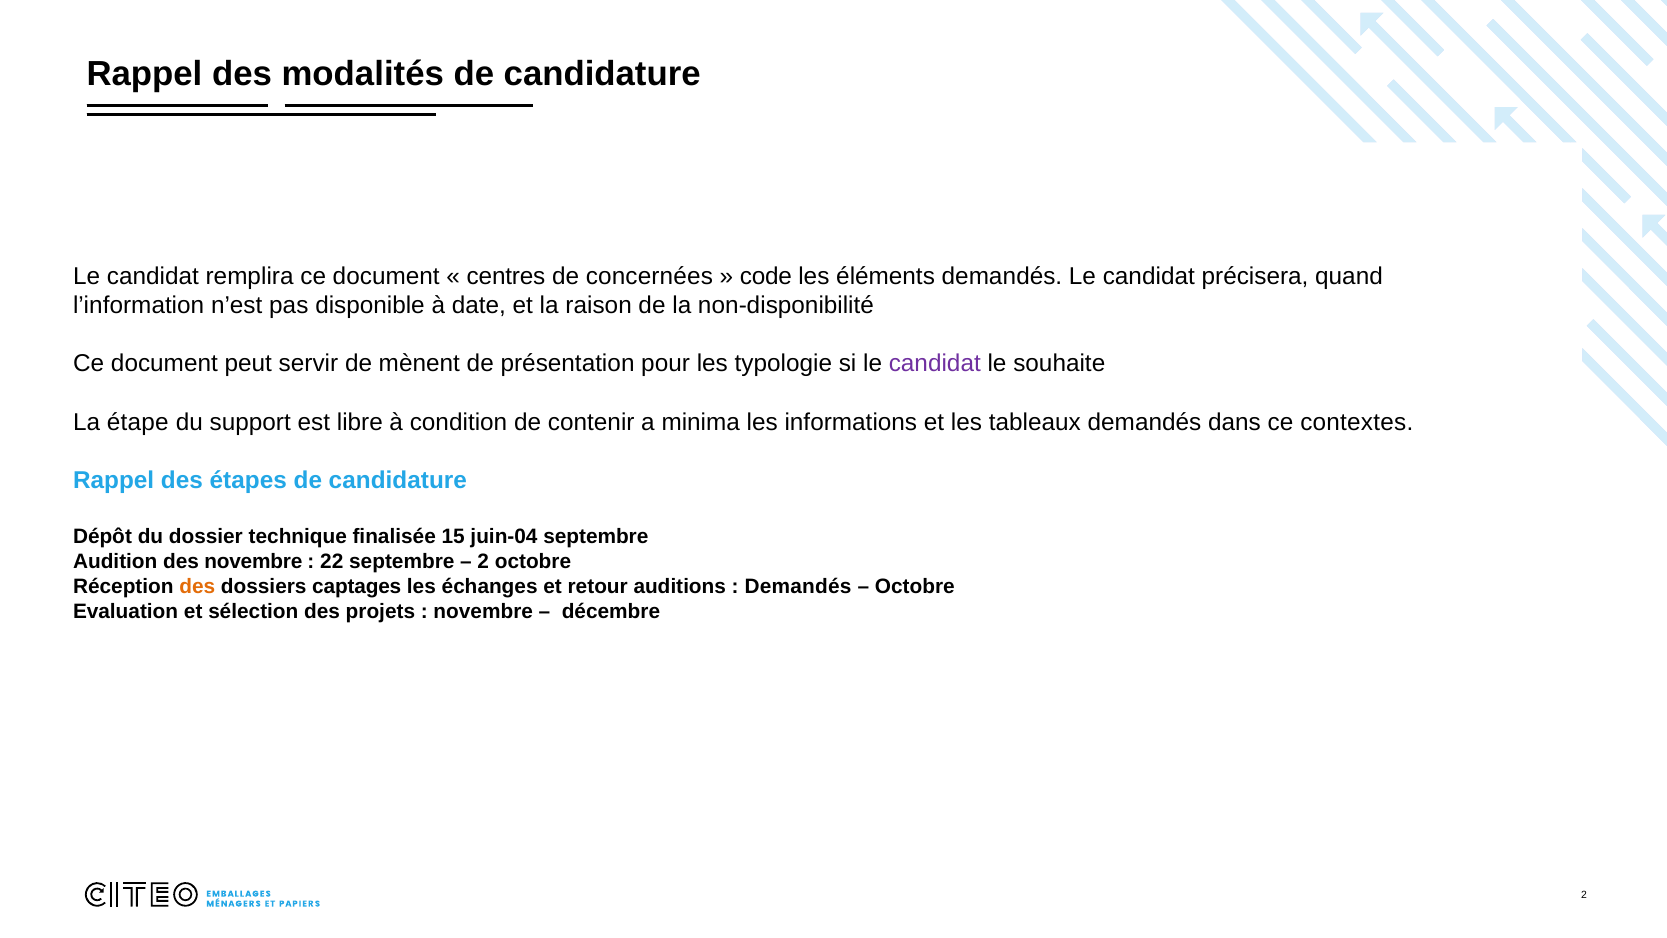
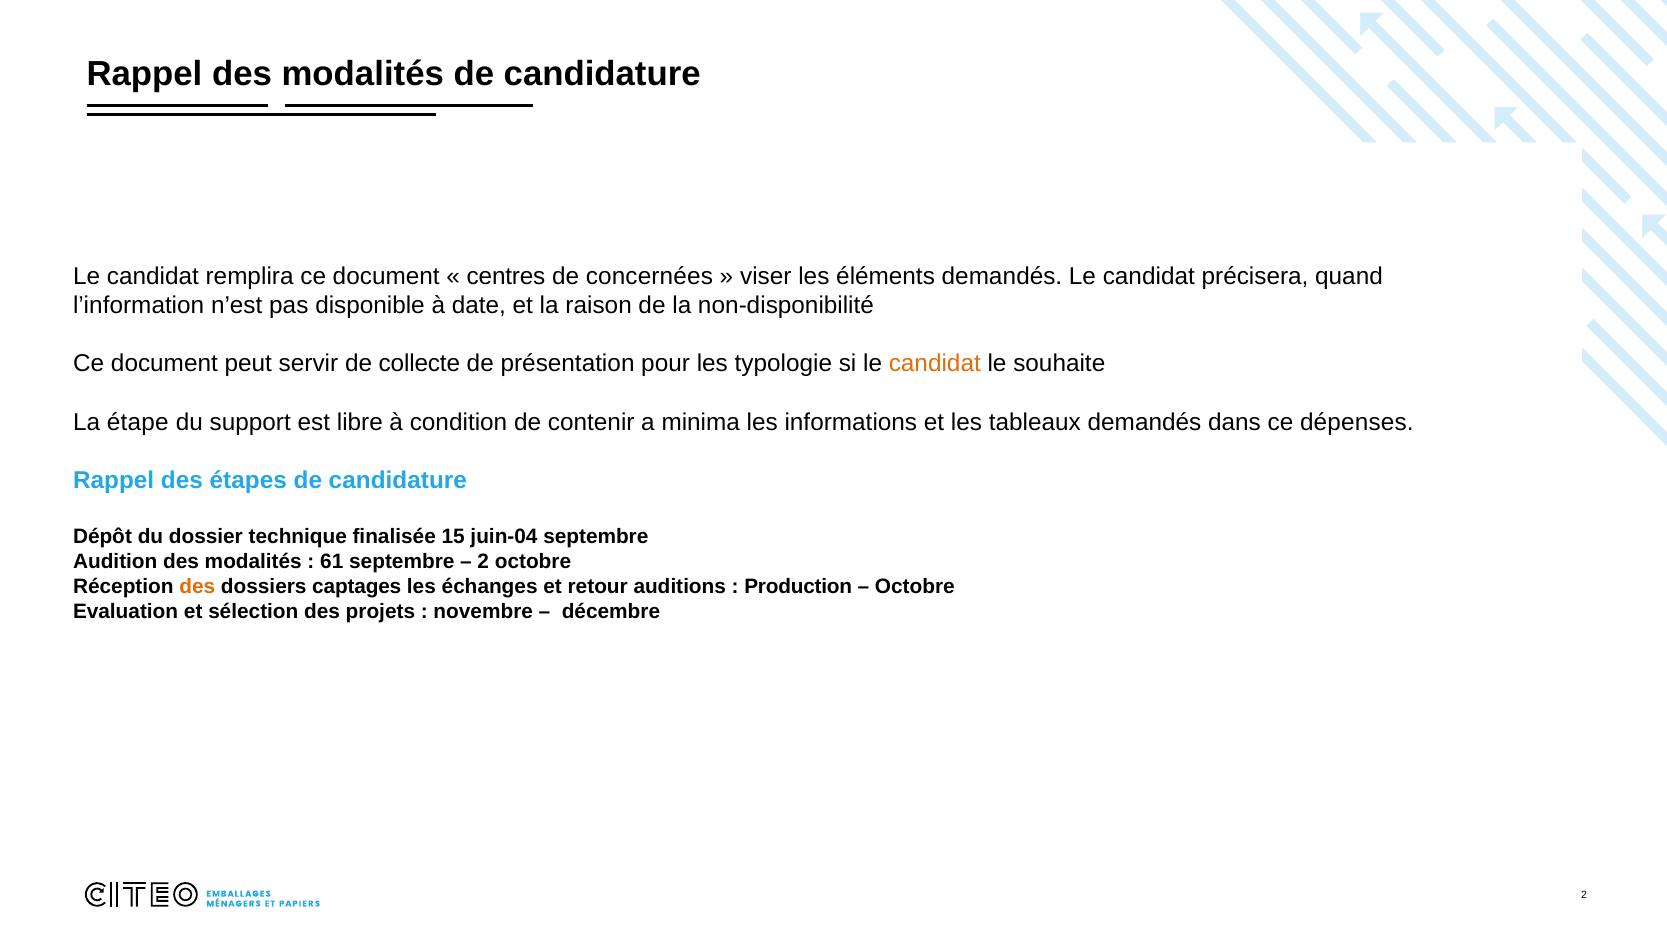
code: code -> viser
mènent: mènent -> collecte
candidat at (935, 364) colour: purple -> orange
contextes: contextes -> dépenses
Audition des novembre: novembre -> modalités
22: 22 -> 61
Demandés at (798, 587): Demandés -> Production
